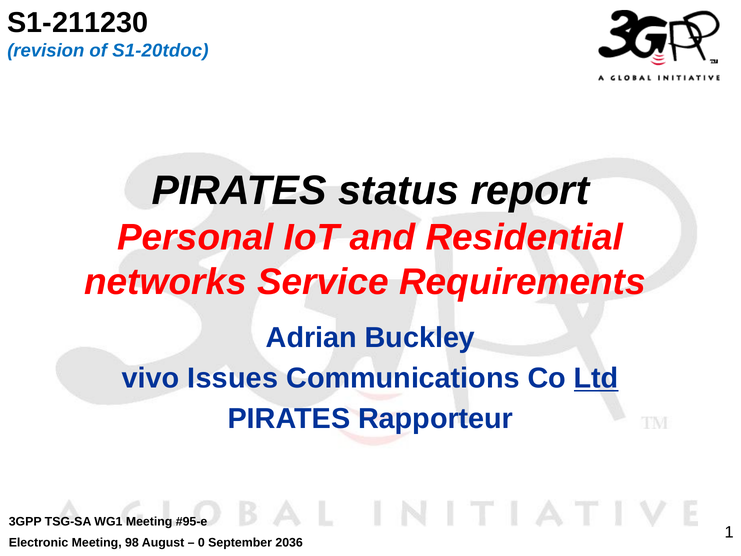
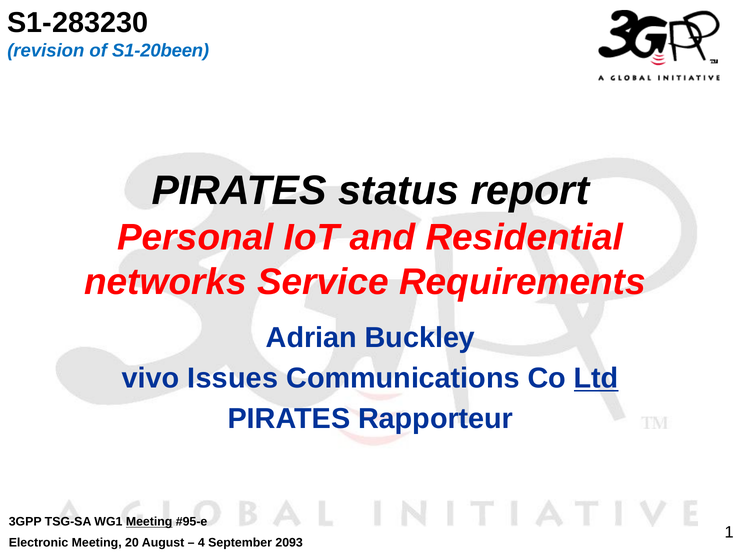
S1-211230: S1-211230 -> S1-283230
S1-20tdoc: S1-20tdoc -> S1-20been
Meeting at (149, 522) underline: none -> present
98: 98 -> 20
0: 0 -> 4
2036: 2036 -> 2093
